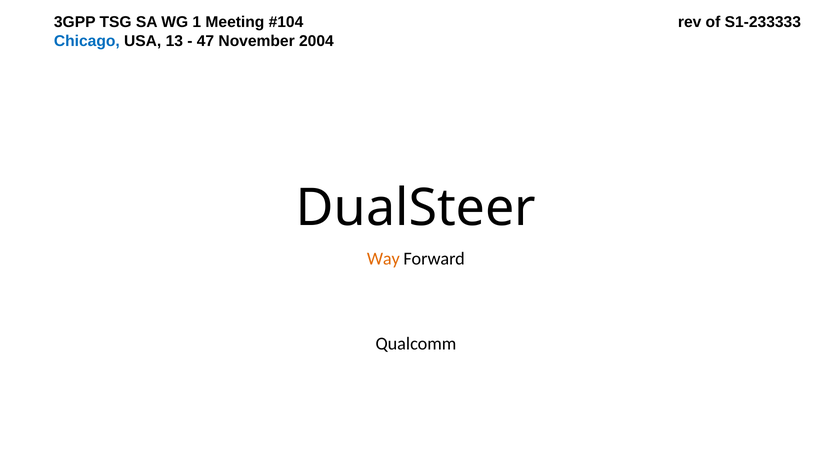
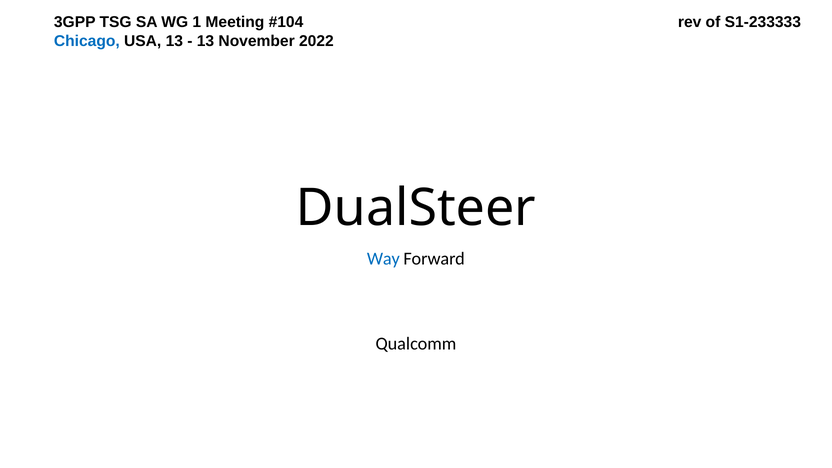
47 at (205, 41): 47 -> 13
2004: 2004 -> 2022
Way colour: orange -> blue
